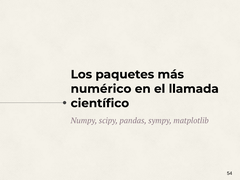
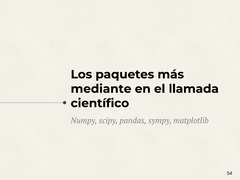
numérico: numérico -> mediante
